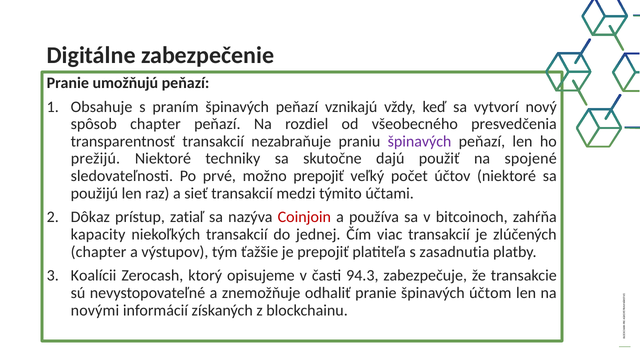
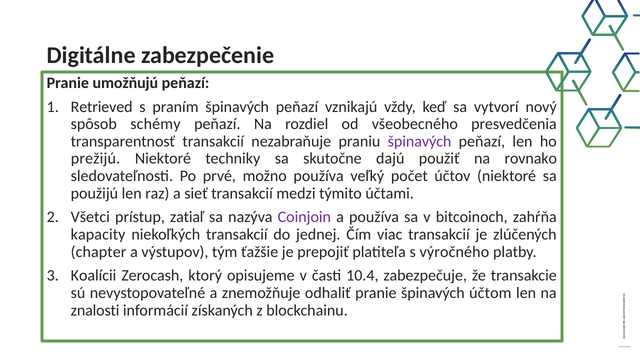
Obsahuje: Obsahuje -> Retrieved
spôsob chapter: chapter -> schémy
spojené: spojené -> rovnako
možno prepojiť: prepojiť -> používa
Dôkaz: Dôkaz -> Všetci
Coinjoin colour: red -> purple
zasadnutia: zasadnutia -> výročného
94.3: 94.3 -> 10.4
novými: novými -> znalosti
